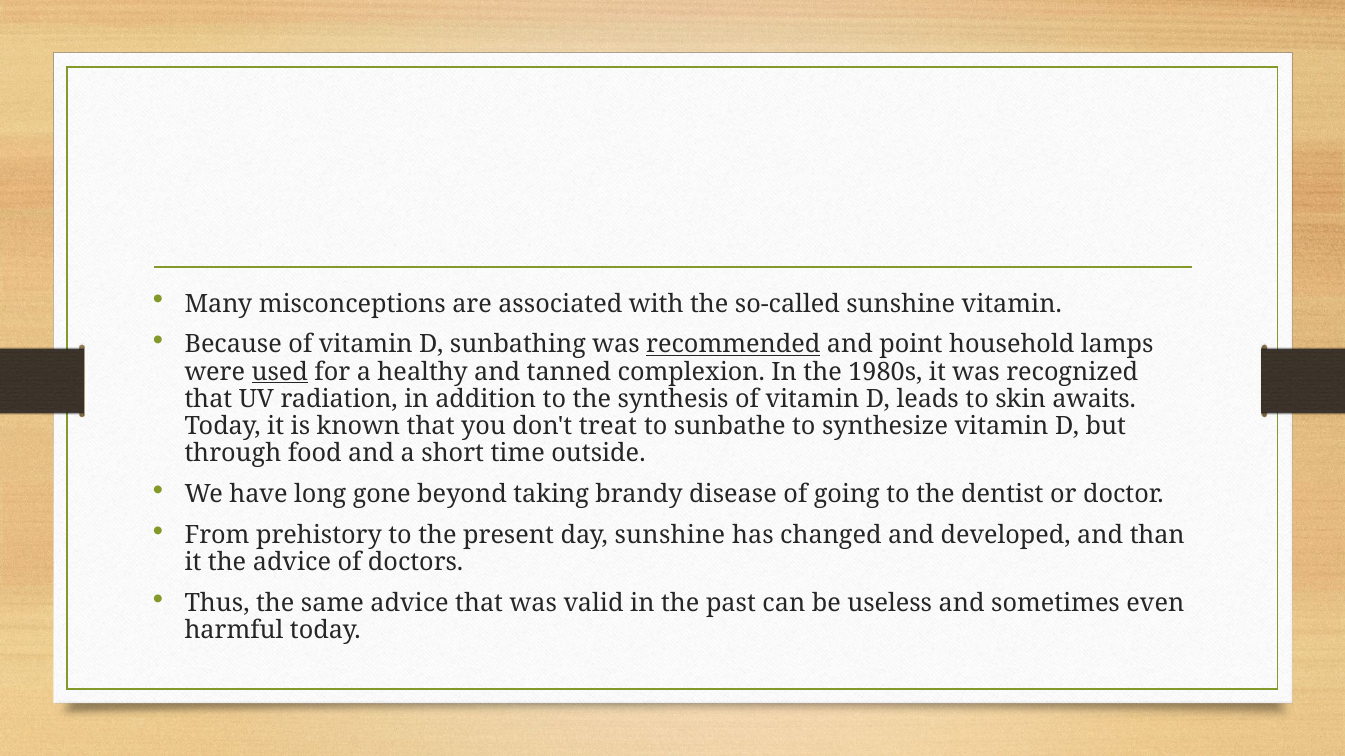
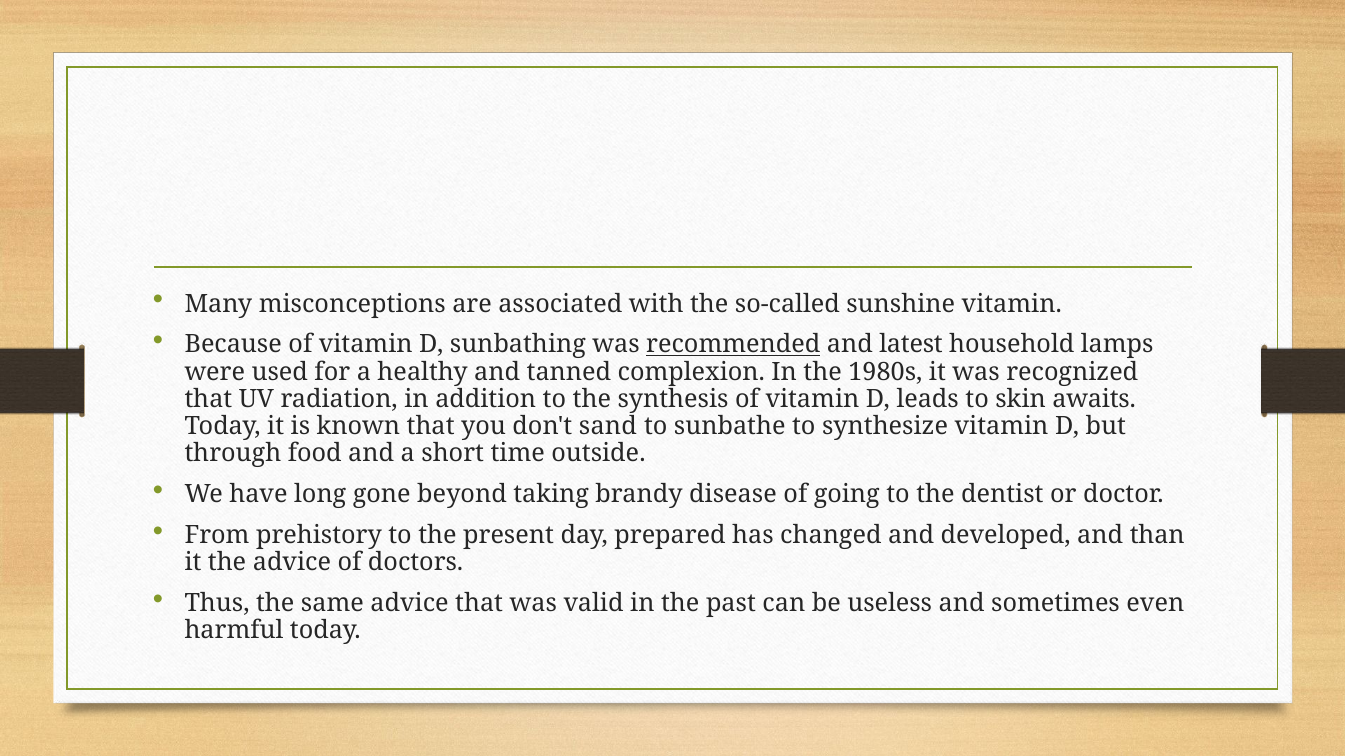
point: point -> latest
used underline: present -> none
treat: treat -> sand
day sunshine: sunshine -> prepared
